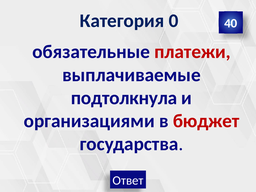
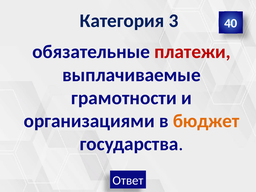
0: 0 -> 3
подтолкнула: подтолкнула -> грамотности
бюджет colour: red -> orange
